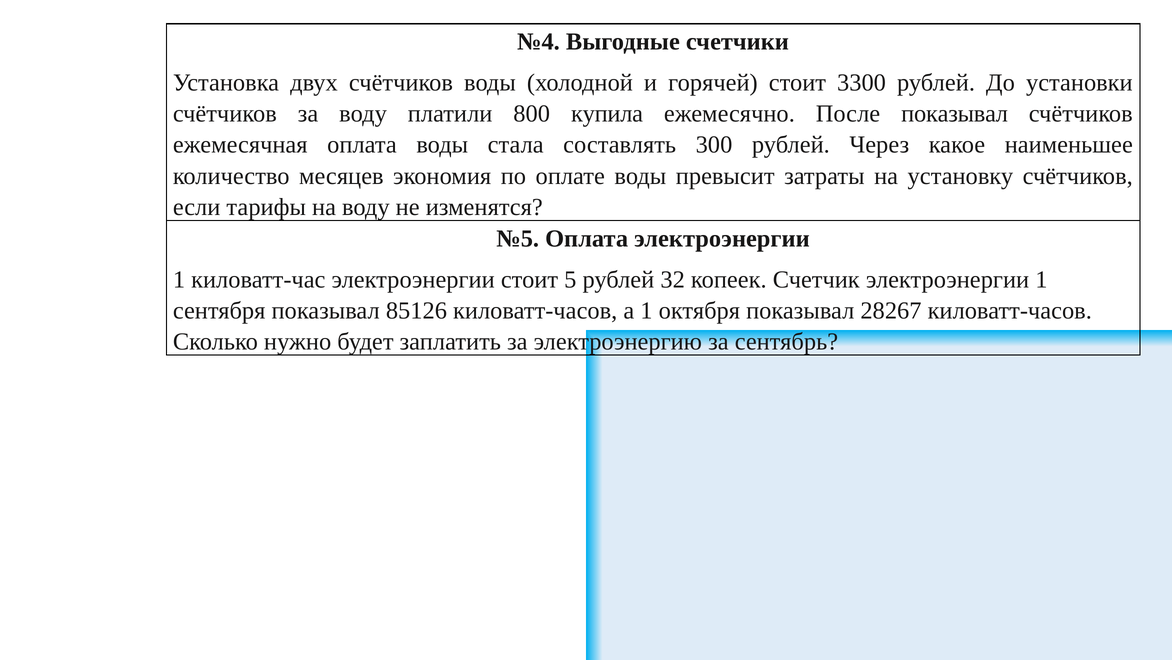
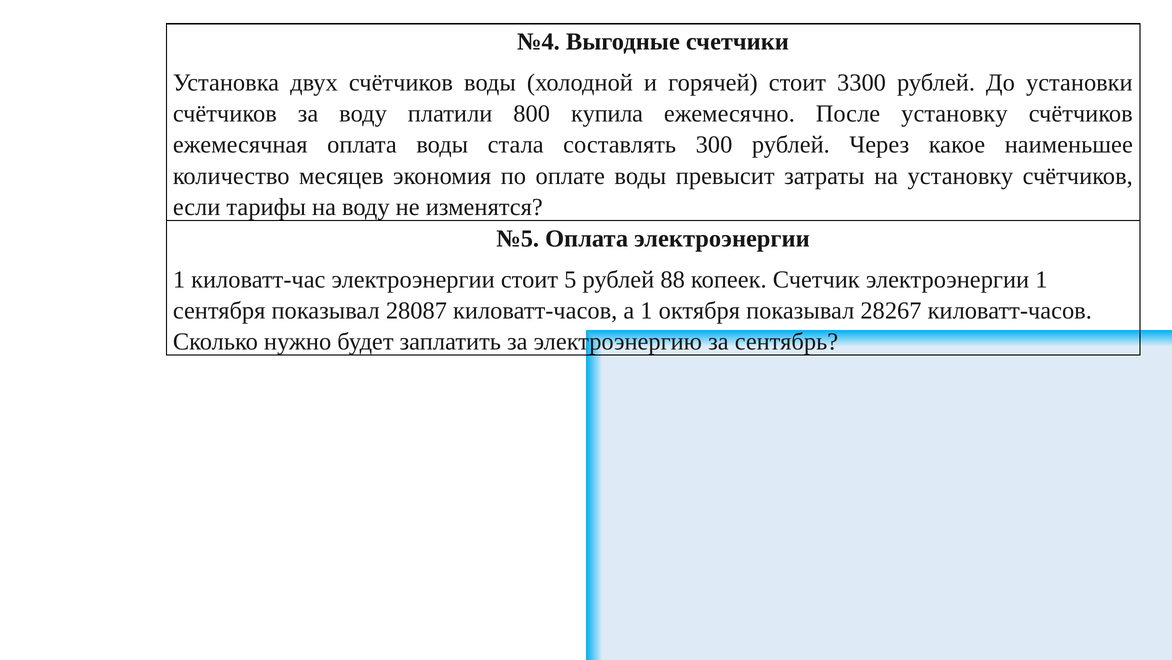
После показывал: показывал -> установку
32: 32 -> 88
85126: 85126 -> 28087
